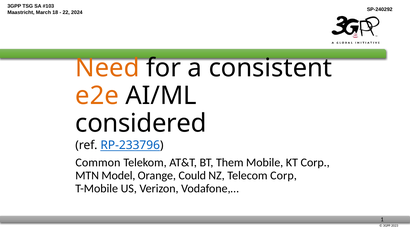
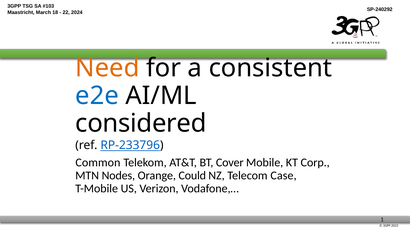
e2e colour: orange -> blue
Them: Them -> Cover
Model: Model -> Nodes
Telecom Corp: Corp -> Case
